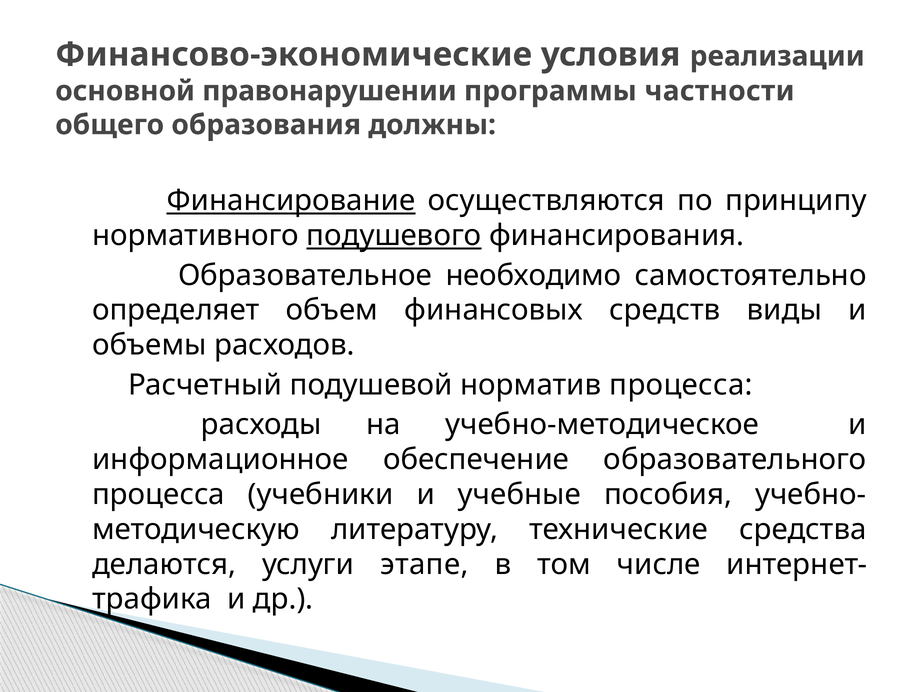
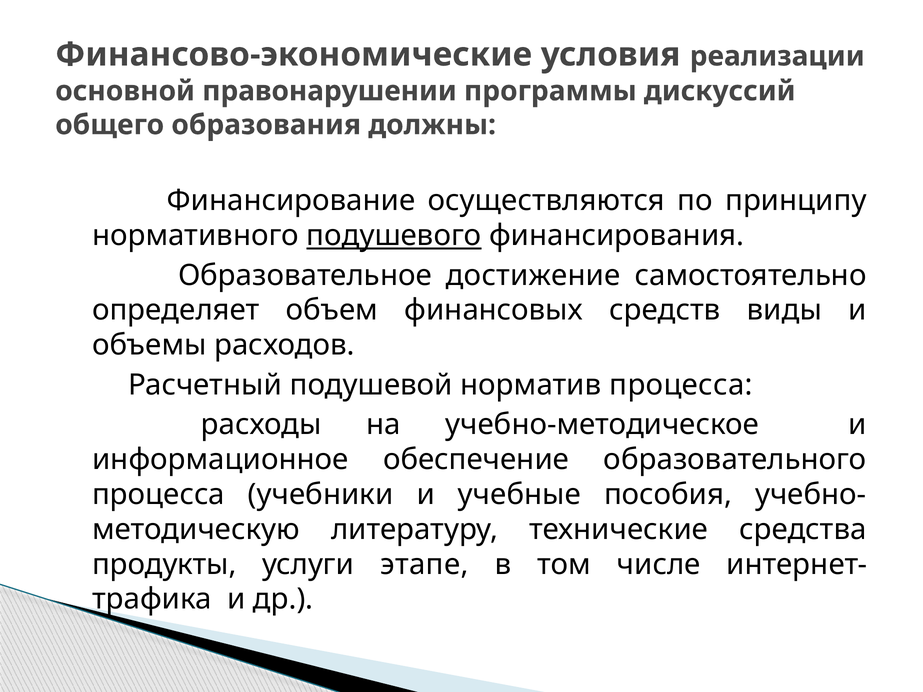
частности: частности -> дискуссий
Финансирование underline: present -> none
необходимо: необходимо -> достижение
делаются: делаются -> продукты
